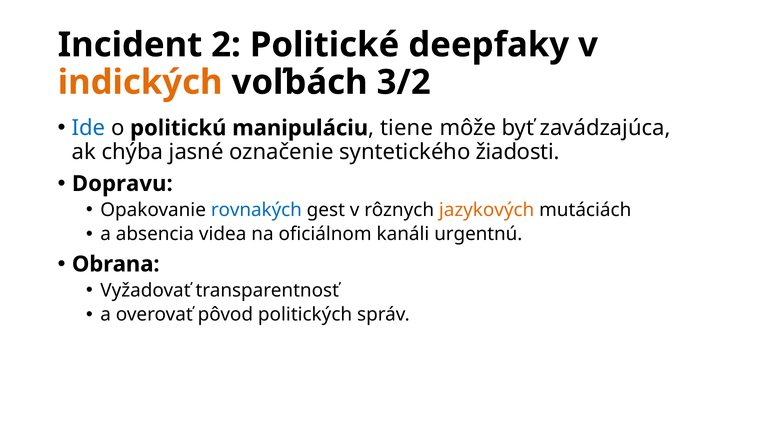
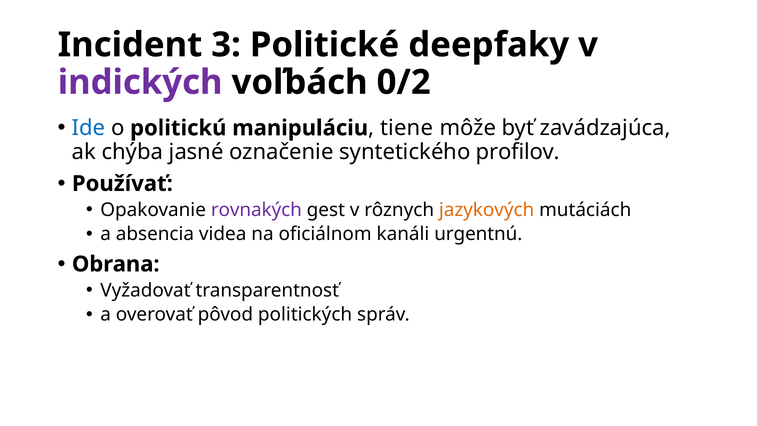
2: 2 -> 3
indických colour: orange -> purple
3/2: 3/2 -> 0/2
žiadosti: žiadosti -> profilov
Dopravu: Dopravu -> Používať
rovnakých colour: blue -> purple
